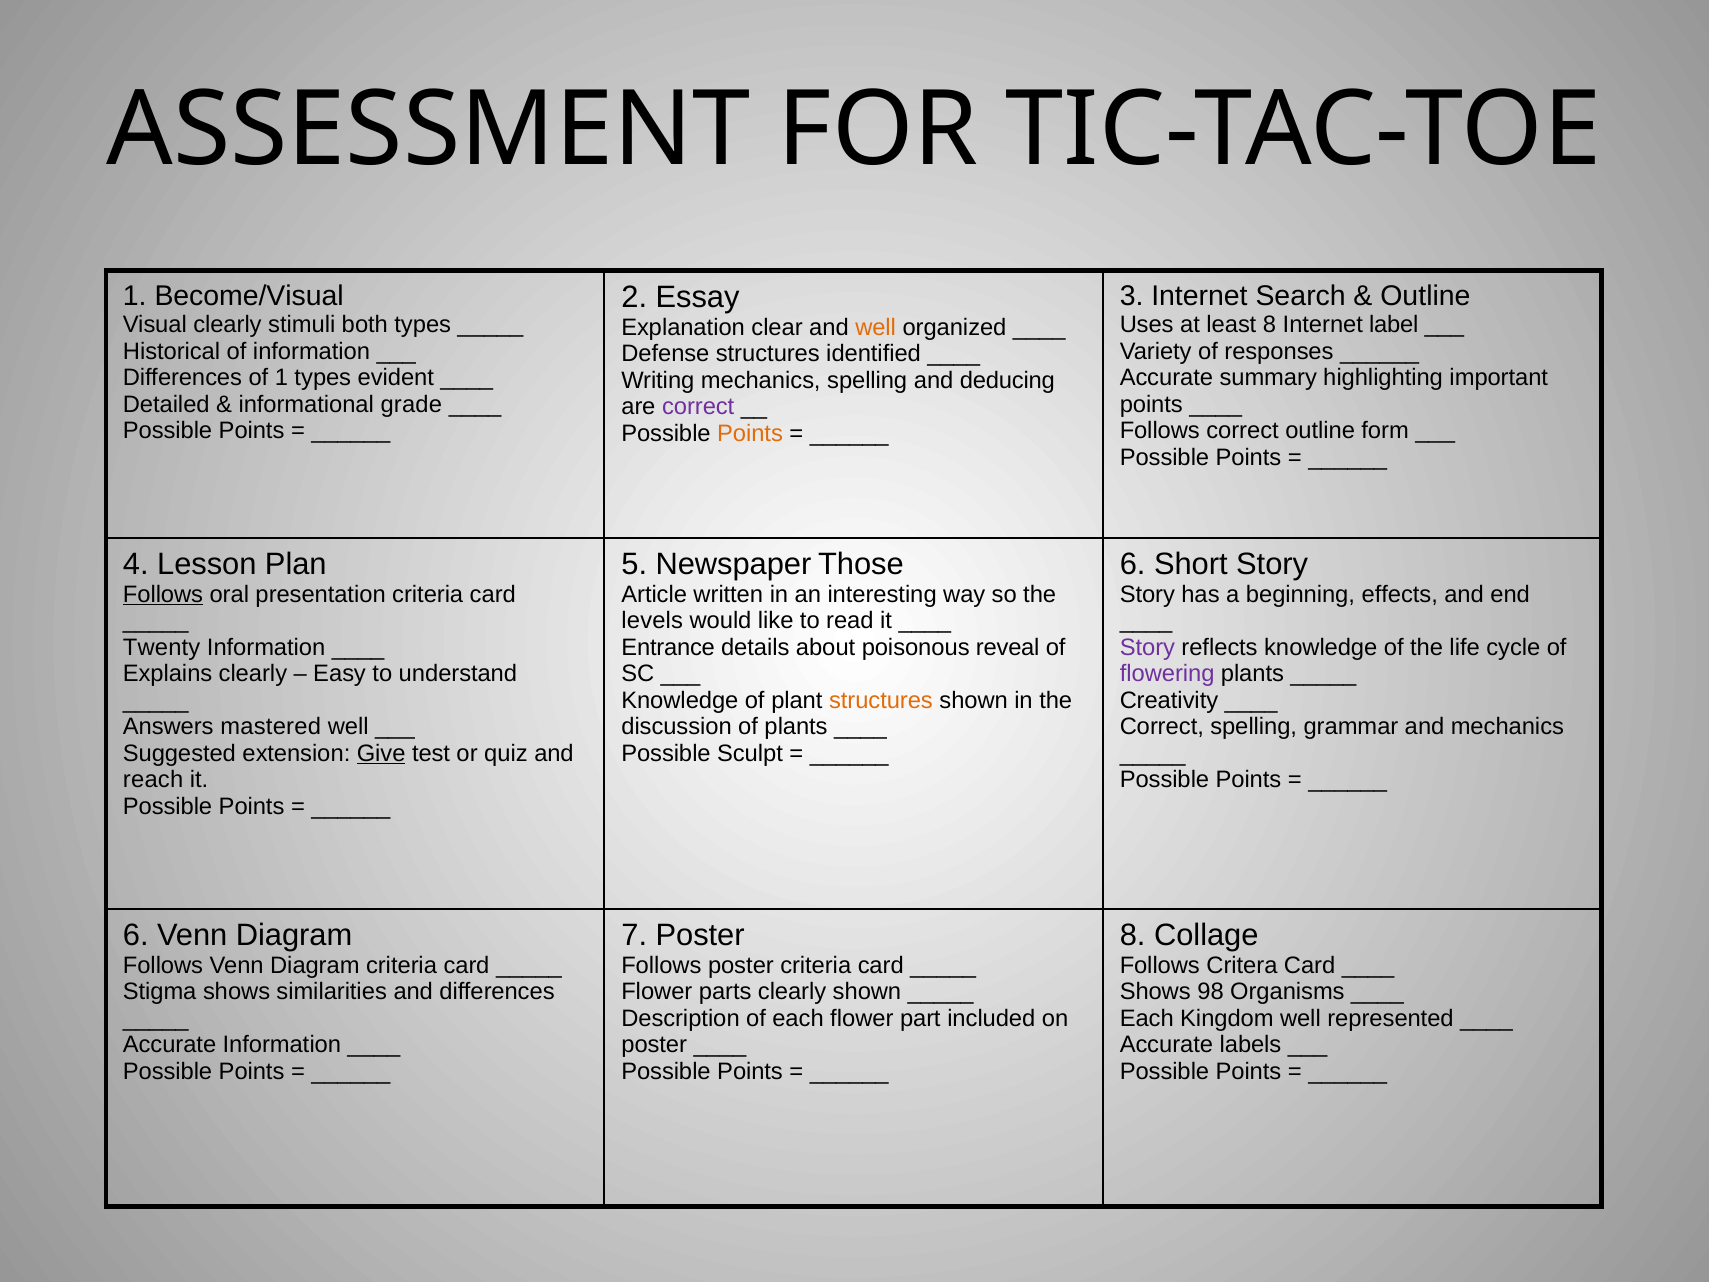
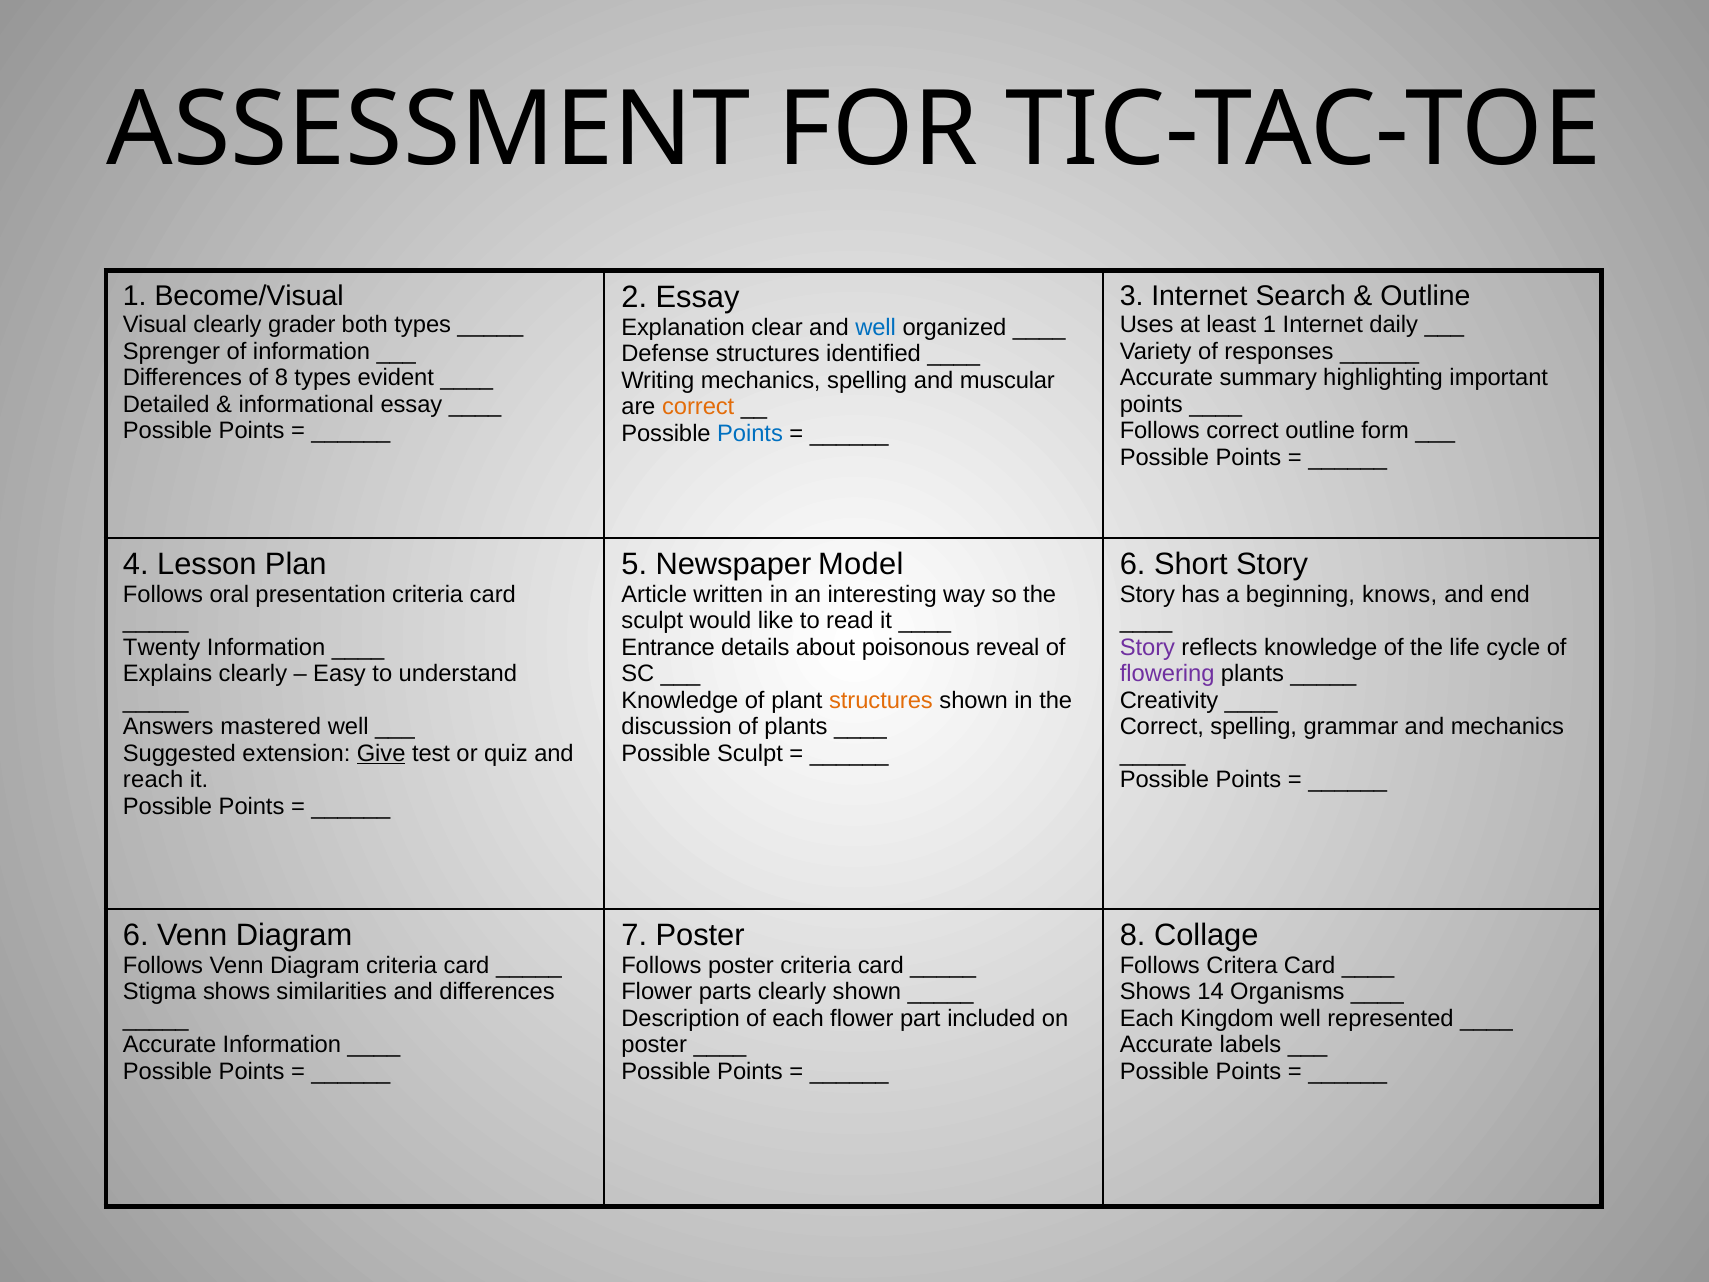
stimuli: stimuli -> grader
least 8: 8 -> 1
label: label -> daily
well at (876, 327) colour: orange -> blue
Historical: Historical -> Sprenger
of 1: 1 -> 8
deducing: deducing -> muscular
informational grade: grade -> essay
correct at (698, 407) colour: purple -> orange
Points at (750, 433) colour: orange -> blue
Those: Those -> Model
Follows at (163, 594) underline: present -> none
effects: effects -> knows
levels at (652, 621): levels -> sculpt
98: 98 -> 14
